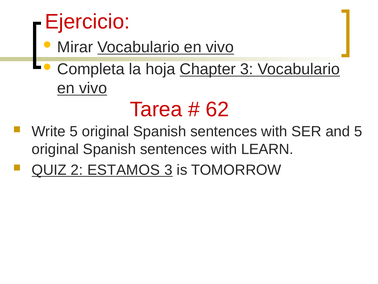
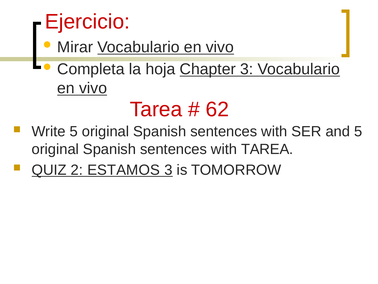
with LEARN: LEARN -> TAREA
